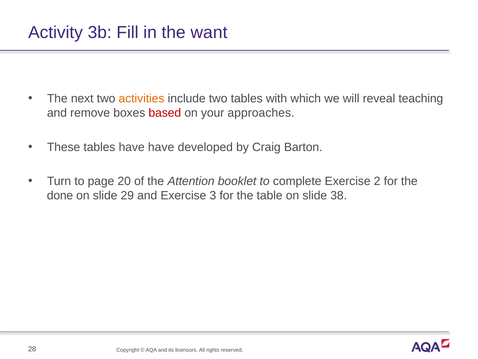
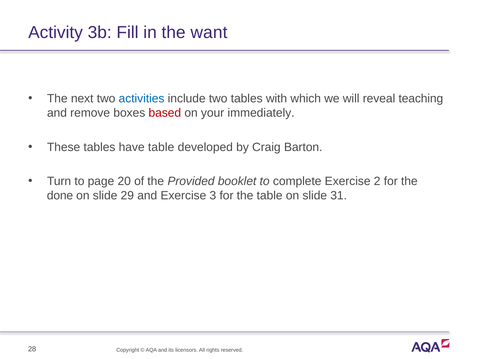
activities colour: orange -> blue
approaches: approaches -> immediately
have have: have -> table
Attention: Attention -> Provided
38: 38 -> 31
